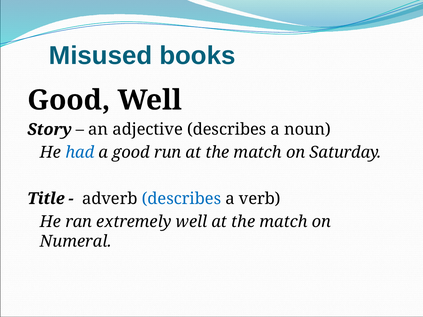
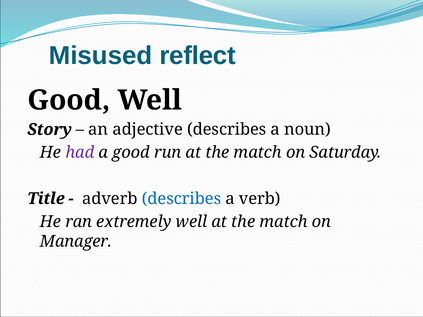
books: books -> reflect
had colour: blue -> purple
Numeral: Numeral -> Manager
